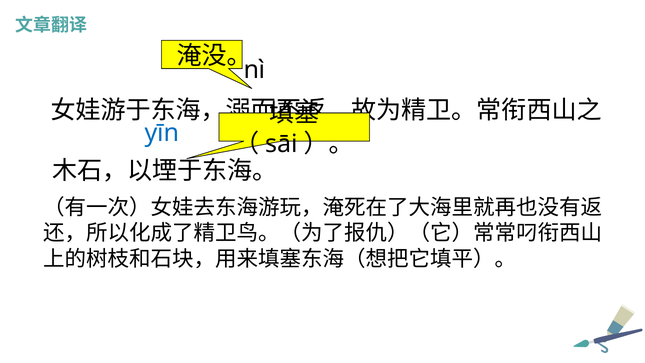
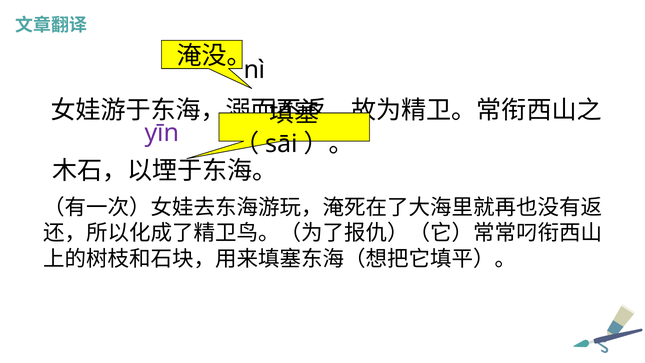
yīn colour: blue -> purple
